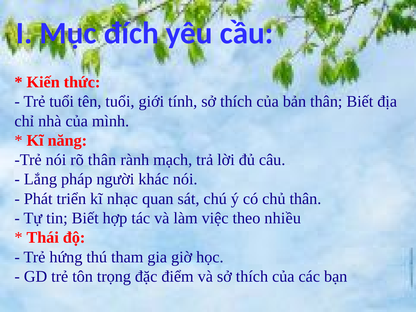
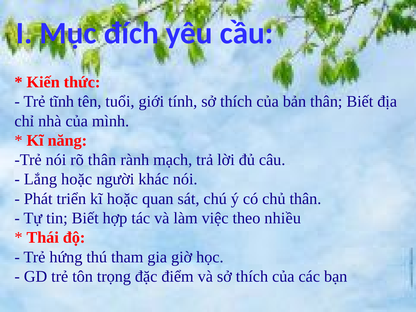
Trẻ tuổi: tuổi -> tĩnh
Lắng pháp: pháp -> hoặc
kĩ nhạc: nhạc -> hoặc
